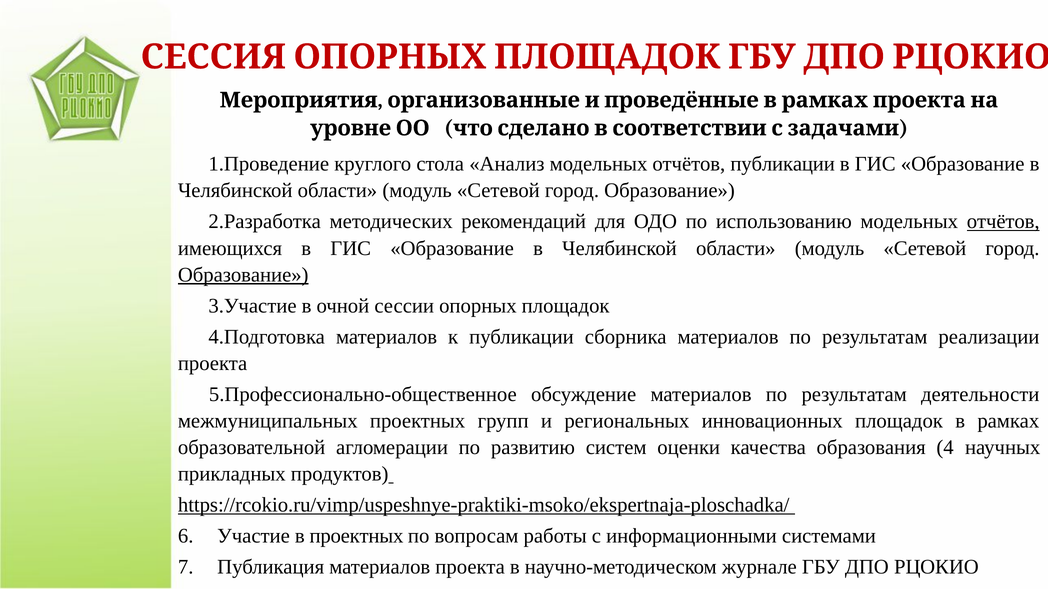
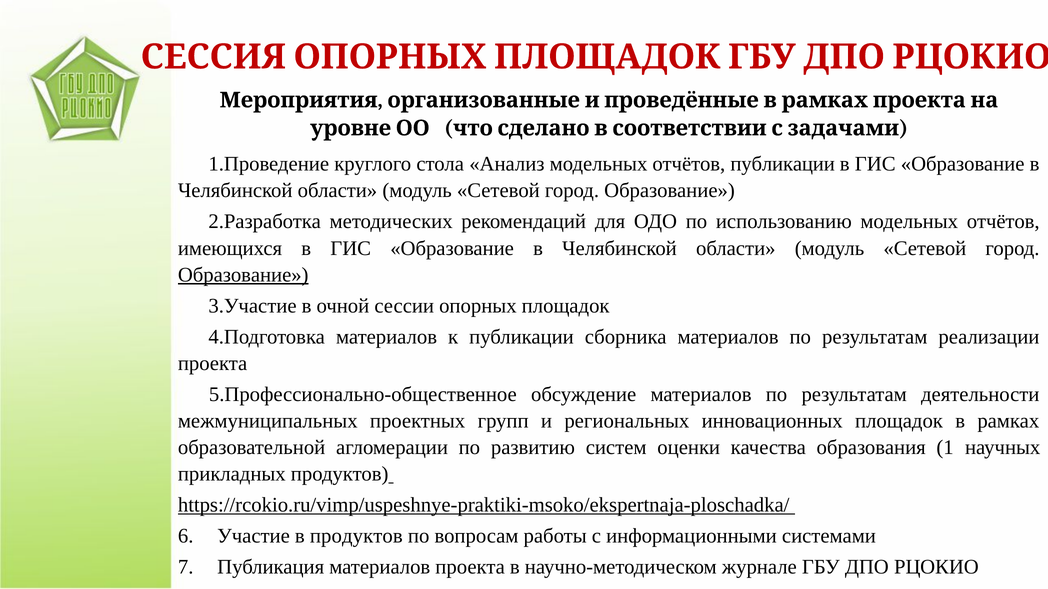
отчётов at (1003, 222) underline: present -> none
4: 4 -> 1
в проектных: проектных -> продуктов
